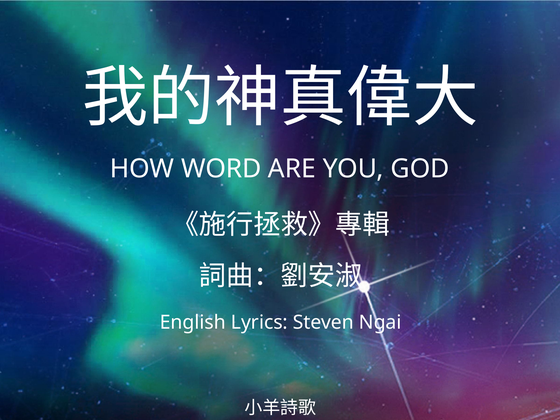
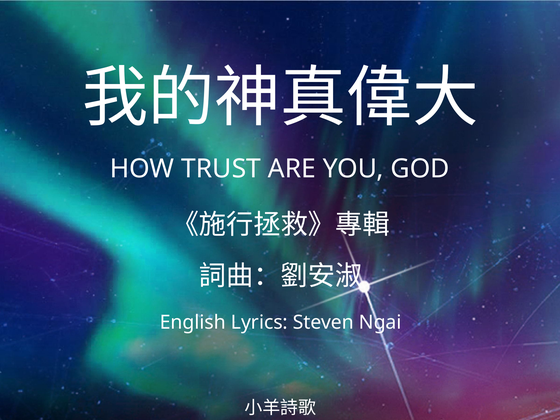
WORD: WORD -> TRUST
